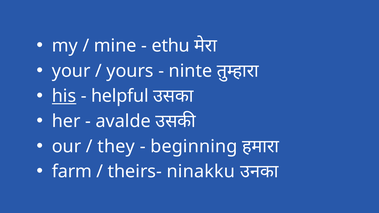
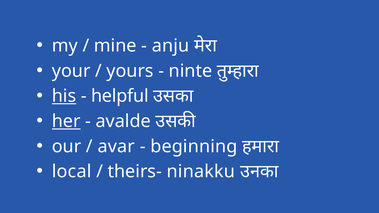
ethu: ethu -> anju
her underline: none -> present
they: they -> avar
farm: farm -> local
